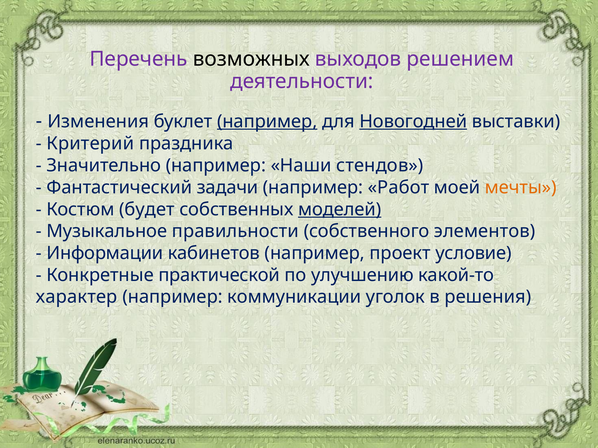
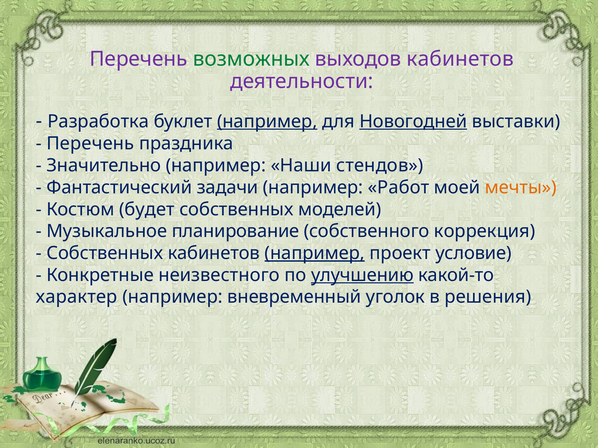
возможных colour: black -> green
выходов решением: решением -> кабинетов
Изменения: Изменения -> Разработка
Критерий at (90, 144): Критерий -> Перечень
моделей underline: present -> none
правильности: правильности -> планирование
элементов: элементов -> коррекция
Информации at (105, 253): Информации -> Собственных
например at (315, 253) underline: none -> present
практической: практической -> неизвестного
улучшению underline: none -> present
коммуникации: коммуникации -> вневременный
